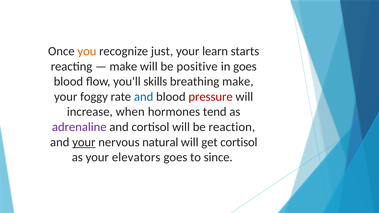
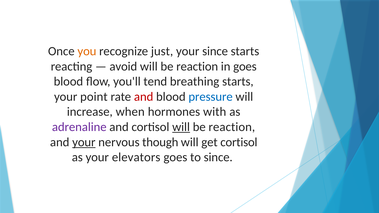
your learn: learn -> since
make at (123, 66): make -> avoid
positive at (197, 66): positive -> reaction
skills: skills -> tend
breathing make: make -> starts
foggy: foggy -> point
and at (144, 97) colour: blue -> red
pressure colour: red -> blue
tend: tend -> with
will at (181, 127) underline: none -> present
natural: natural -> though
